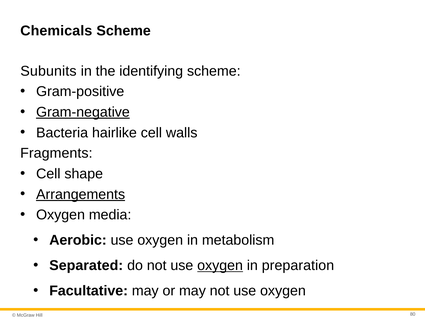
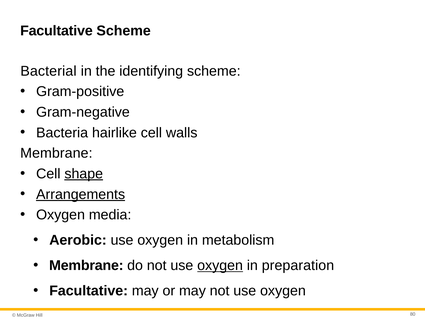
Chemicals at (56, 31): Chemicals -> Facultative
Subunits: Subunits -> Bacterial
Gram-negative underline: present -> none
Fragments at (56, 153): Fragments -> Membrane
shape underline: none -> present
Separated at (86, 265): Separated -> Membrane
